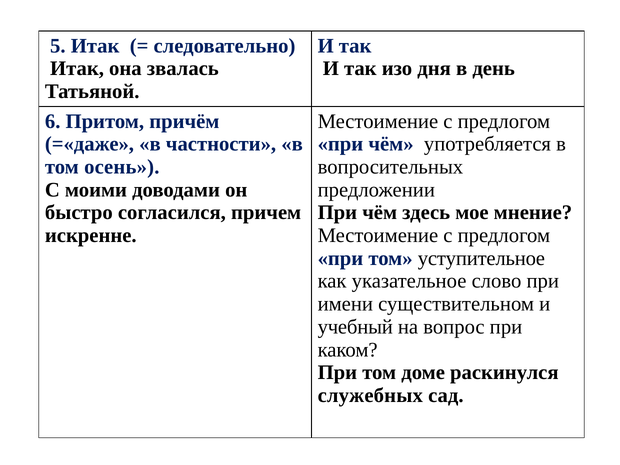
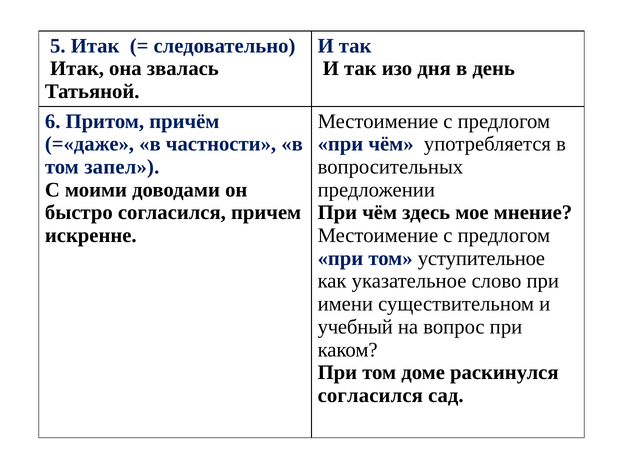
осень: осень -> запел
служебных at (370, 395): служебных -> согласился
